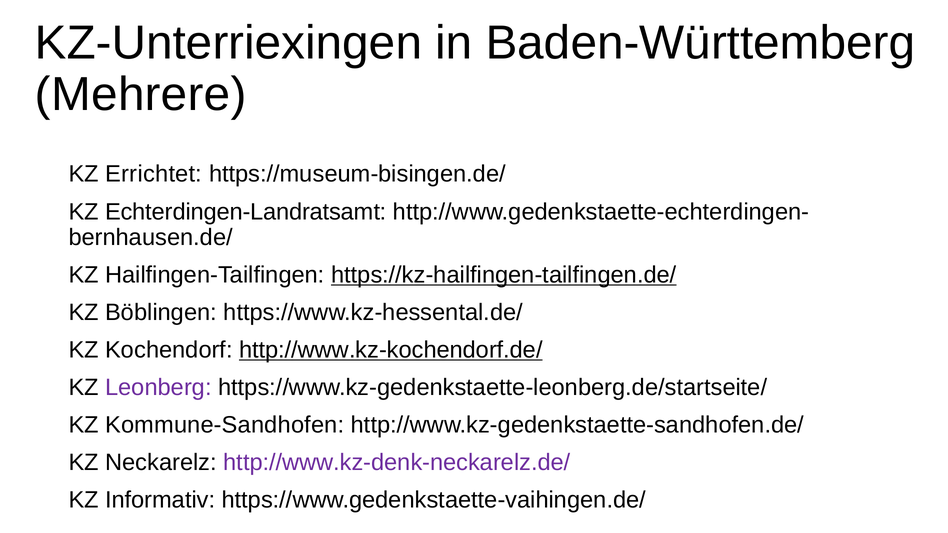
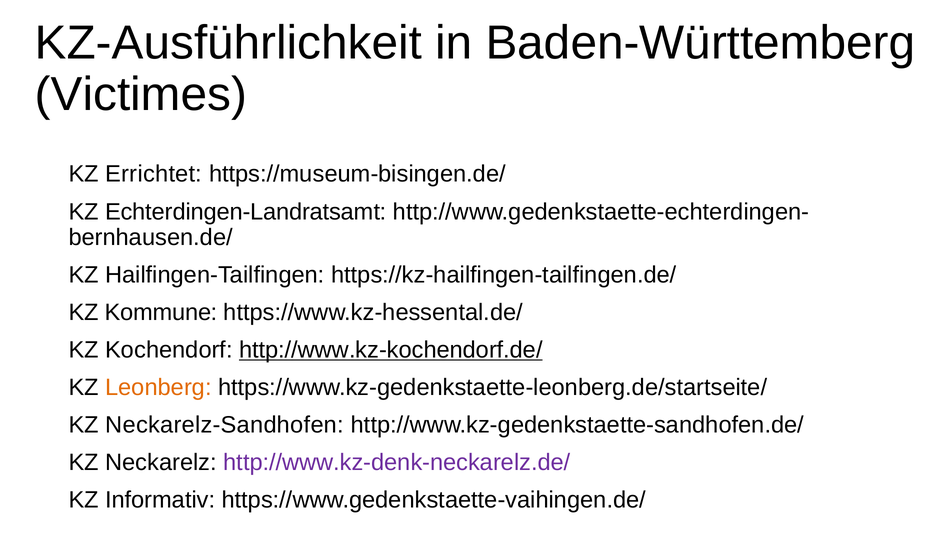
KZ-Unterriexingen: KZ-Unterriexingen -> KZ-Ausführlichkeit
Mehrere: Mehrere -> Victimes
https://kz-hailfingen-tailfingen.de/ underline: present -> none
Böblingen: Böblingen -> Kommune
Leonberg colour: purple -> orange
Kommune-Sandhofen: Kommune-Sandhofen -> Neckarelz-Sandhofen
